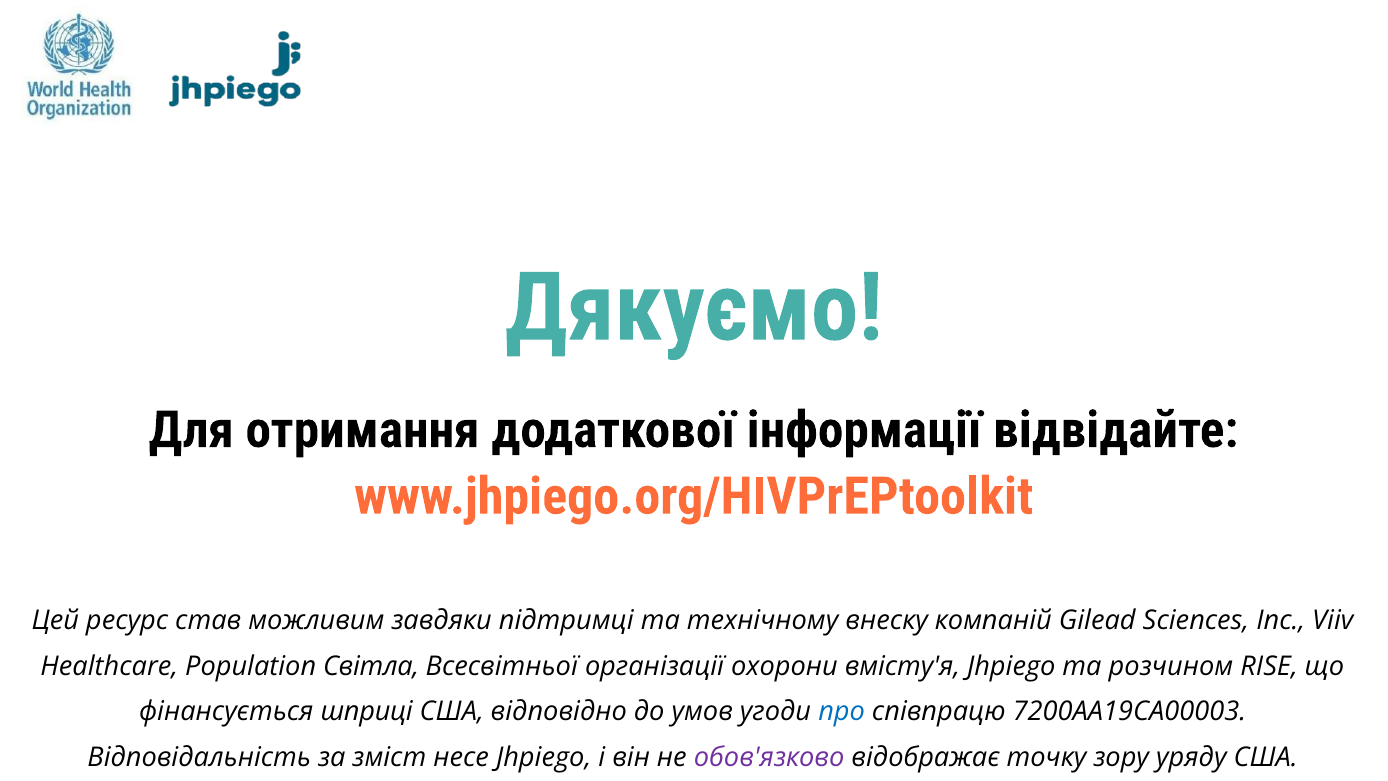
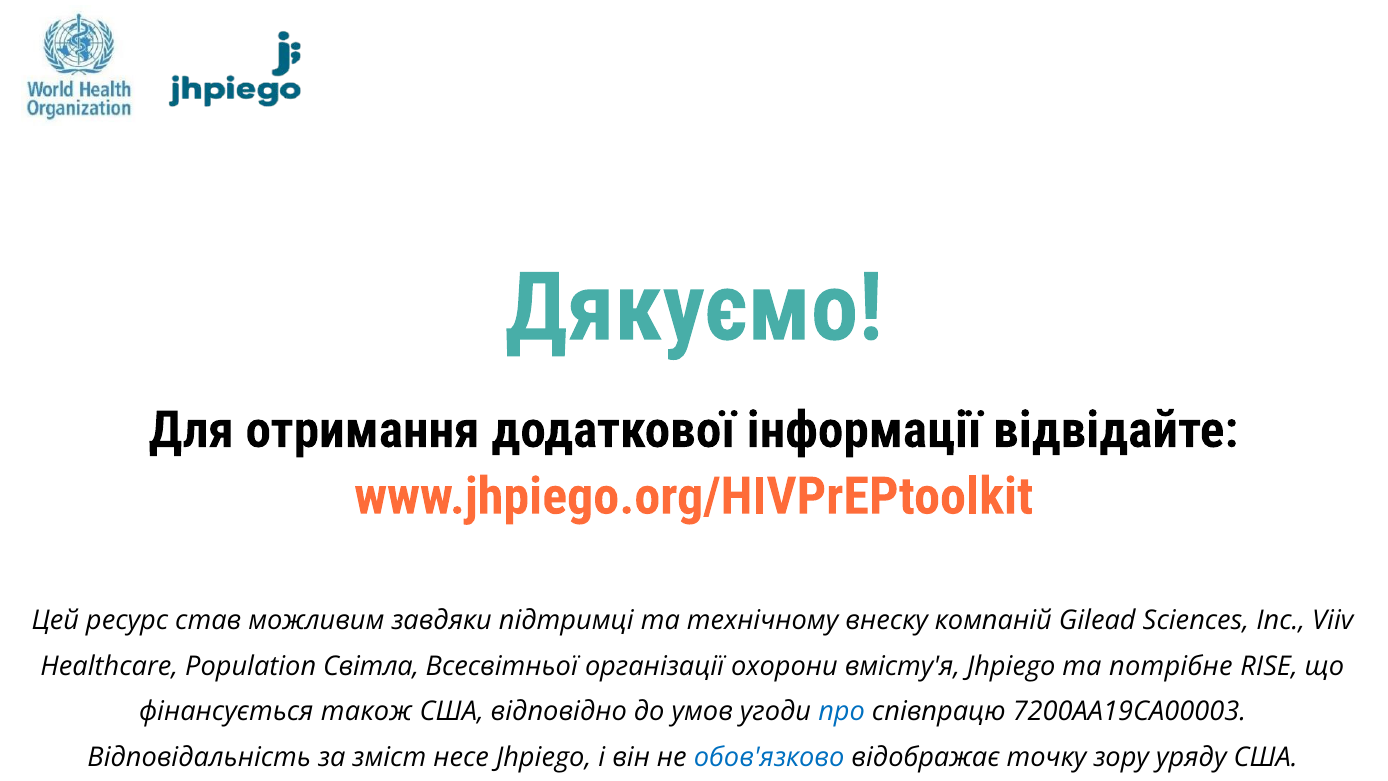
розчином: розчином -> потрібне
шприці: шприці -> також
обов'язково colour: purple -> blue
